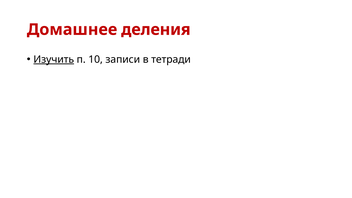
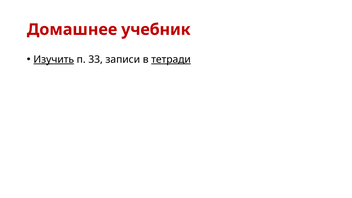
деления: деления -> учебник
10: 10 -> 33
тетради underline: none -> present
